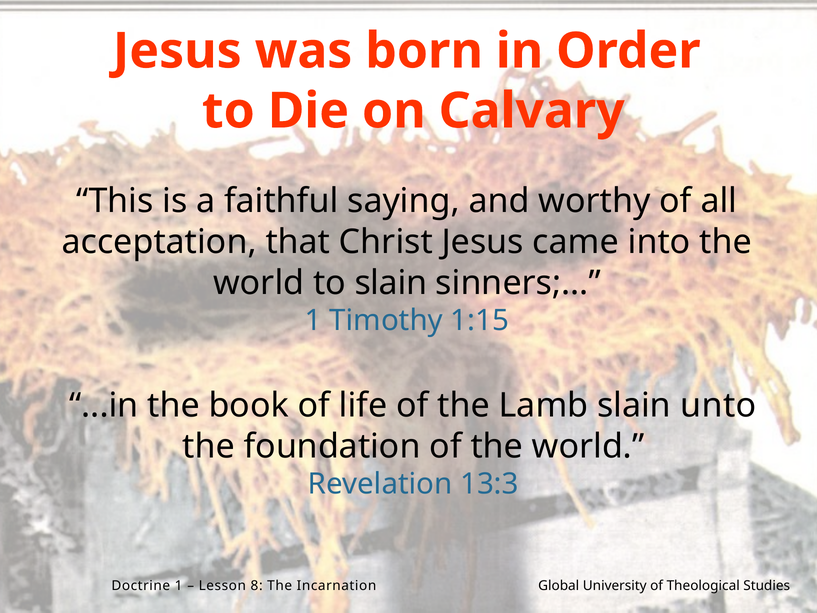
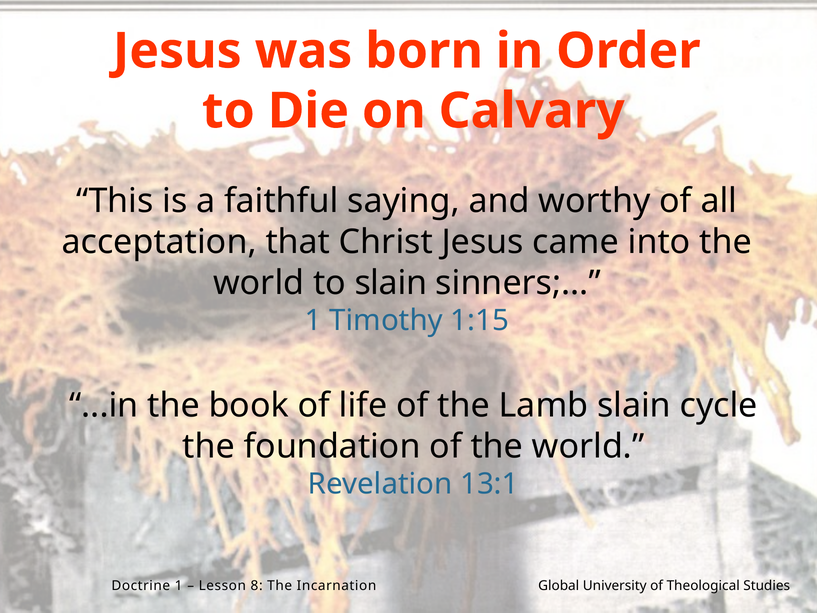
unto: unto -> cycle
13:3: 13:3 -> 13:1
